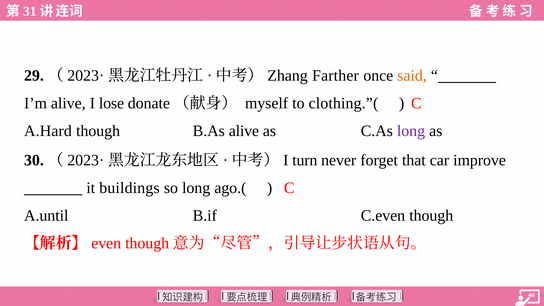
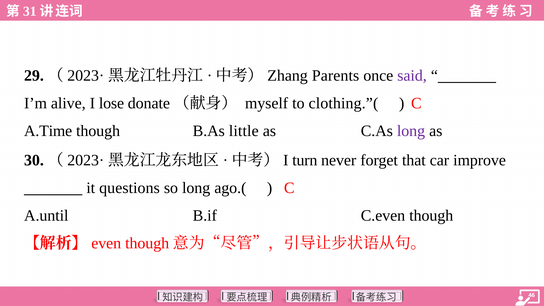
Farther: Farther -> Parents
said colour: orange -> purple
A.Hard: A.Hard -> A.Time
B.As alive: alive -> little
buildings: buildings -> questions
